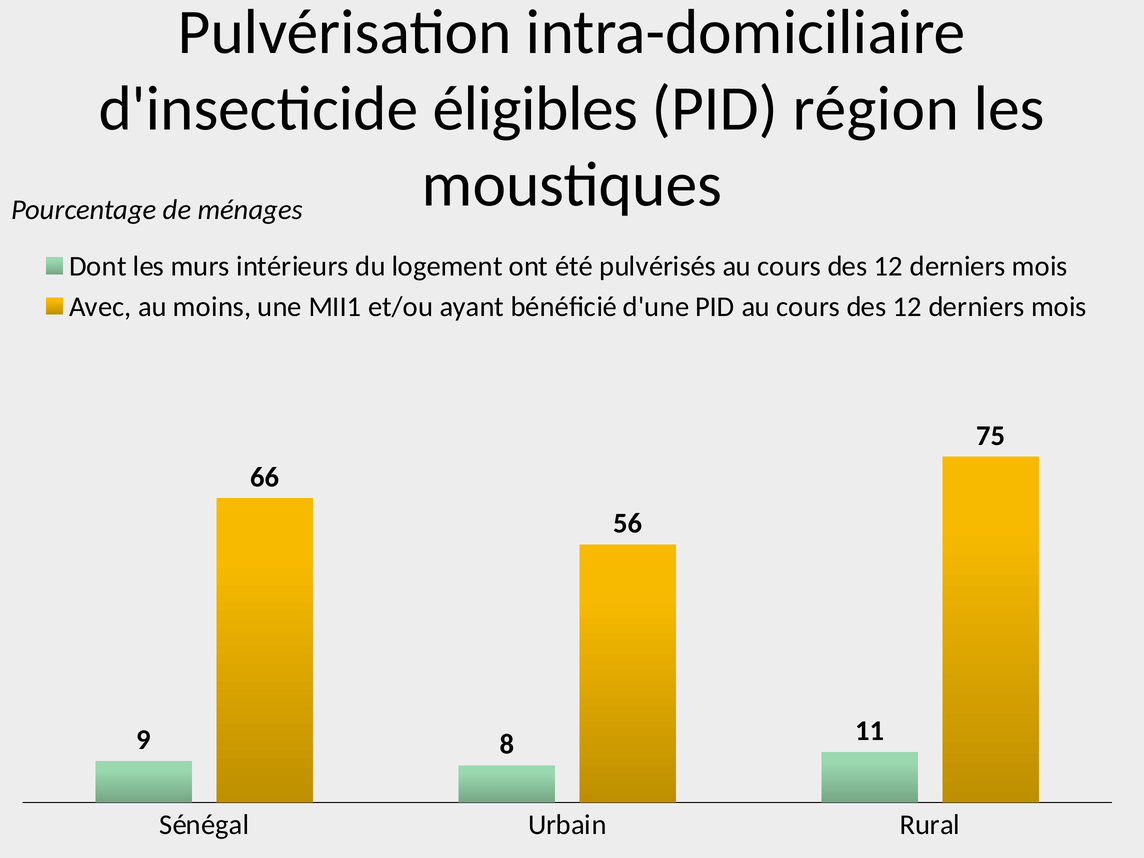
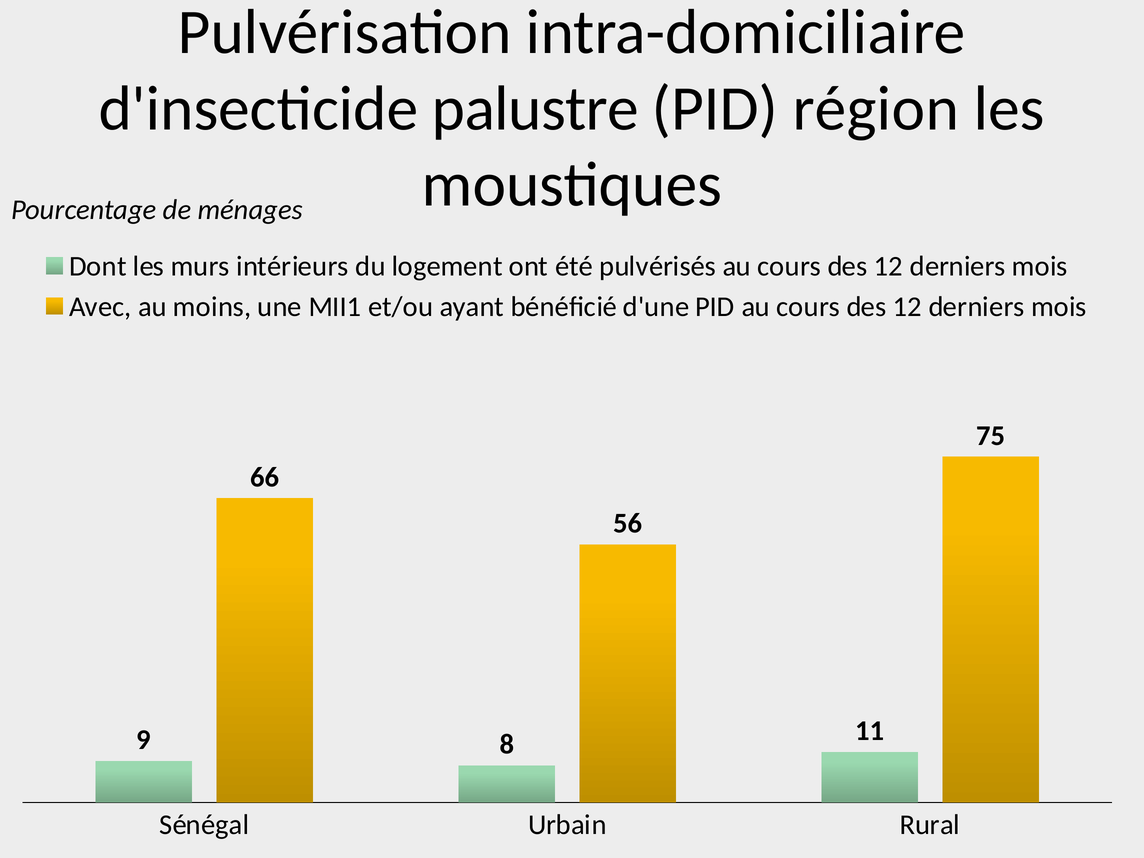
éligibles: éligibles -> palustre
